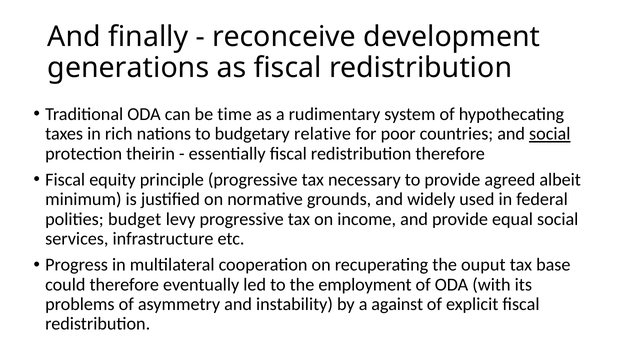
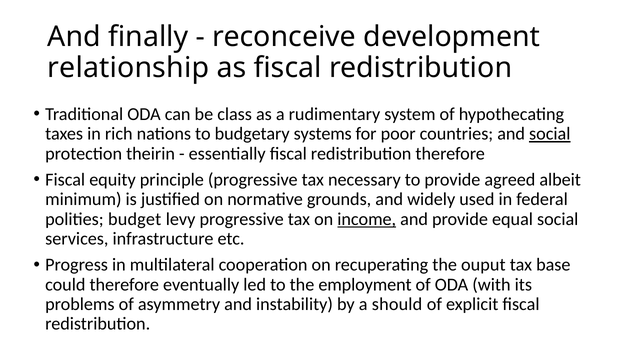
generations: generations -> relationship
time: time -> class
relative: relative -> systems
income underline: none -> present
against: against -> should
